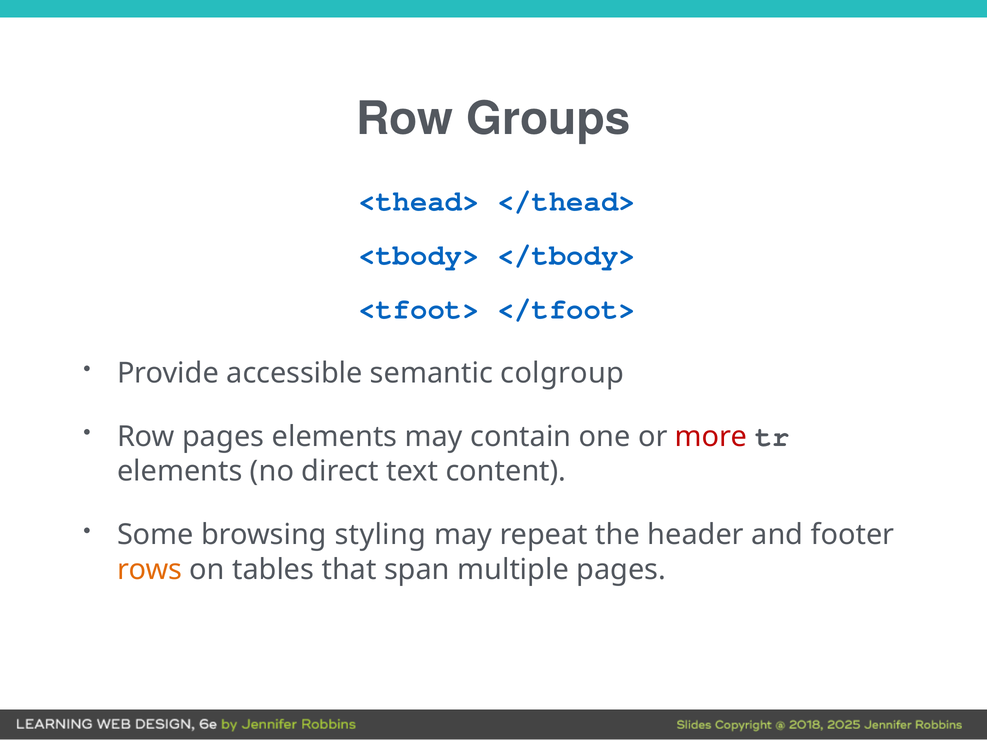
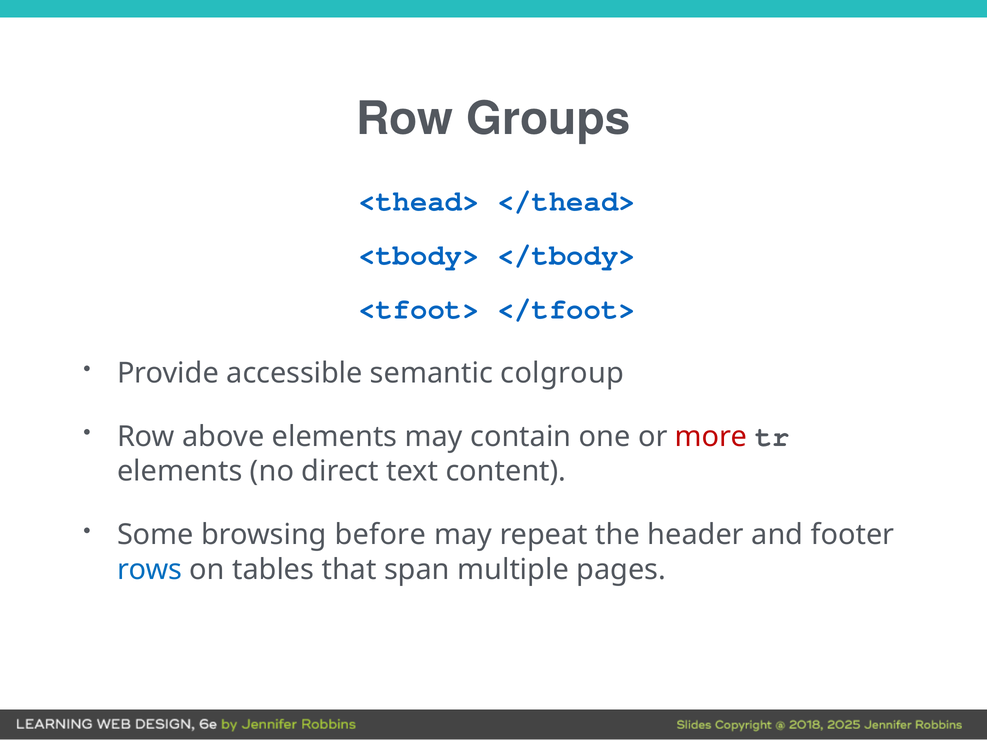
Row pages: pages -> above
styling: styling -> before
rows colour: orange -> blue
